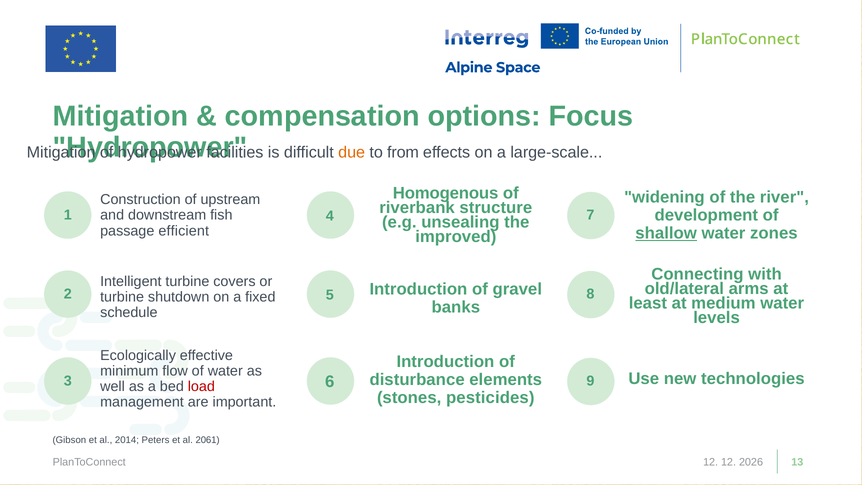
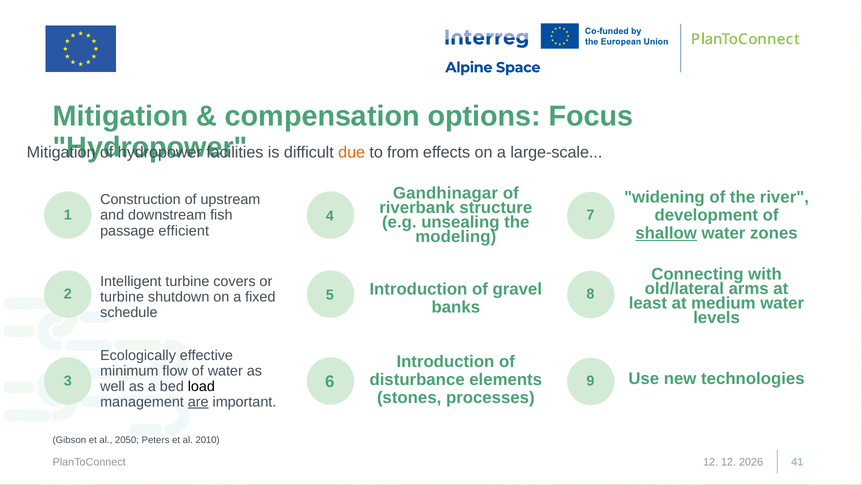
Homogenous: Homogenous -> Gandhinagar
improved: improved -> modeling
load colour: red -> black
pesticides: pesticides -> processes
are underline: none -> present
2014: 2014 -> 2050
2061: 2061 -> 2010
13: 13 -> 41
